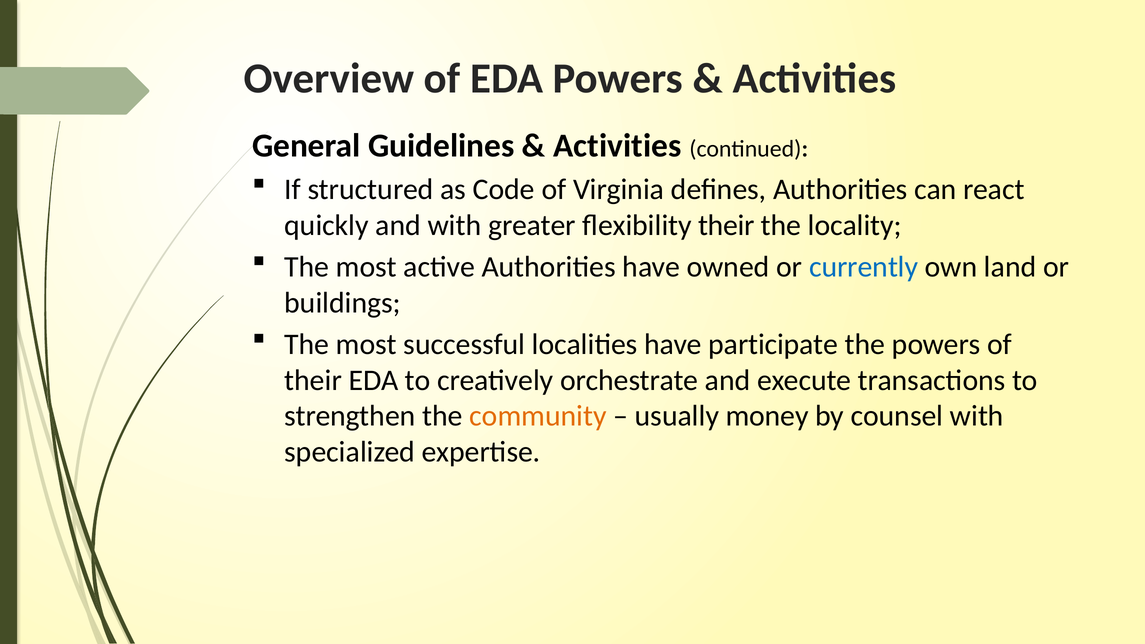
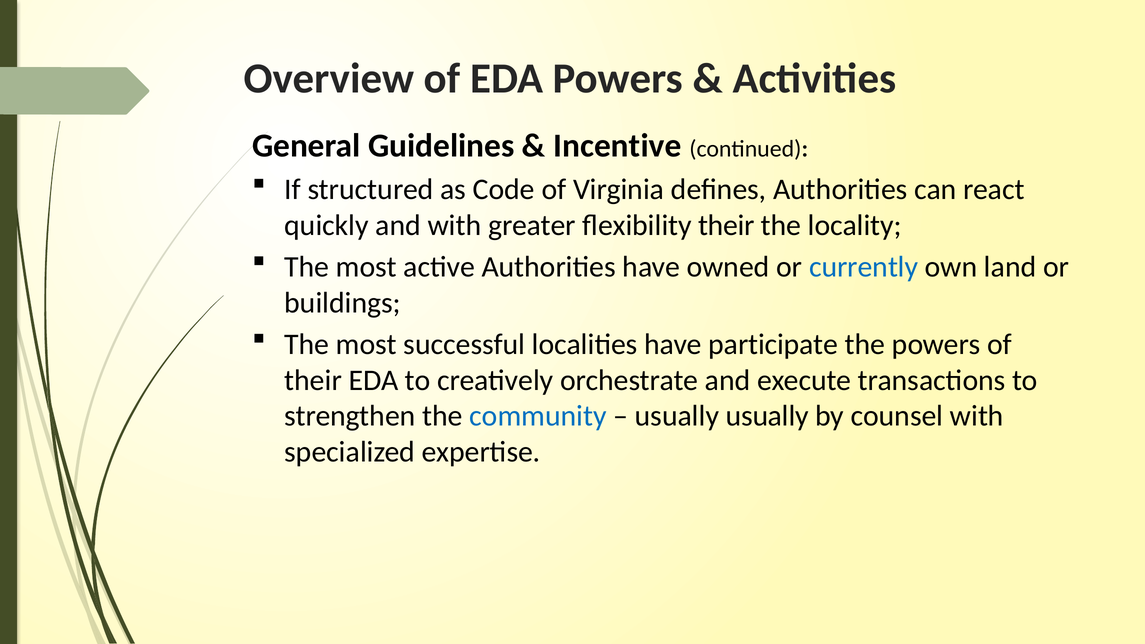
Activities at (617, 146): Activities -> Incentive
community colour: orange -> blue
usually money: money -> usually
